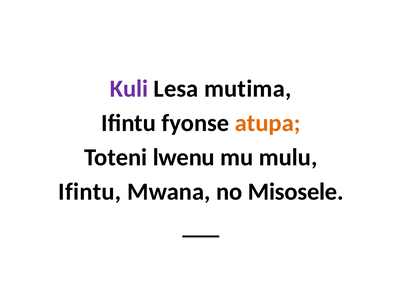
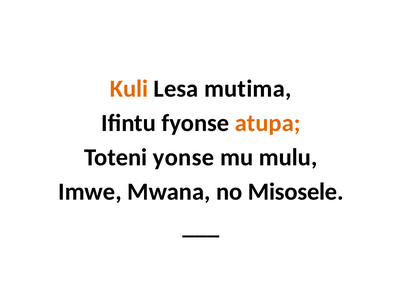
Kuli colour: purple -> orange
lwenu: lwenu -> yonse
Ifintu at (90, 192): Ifintu -> Imwe
